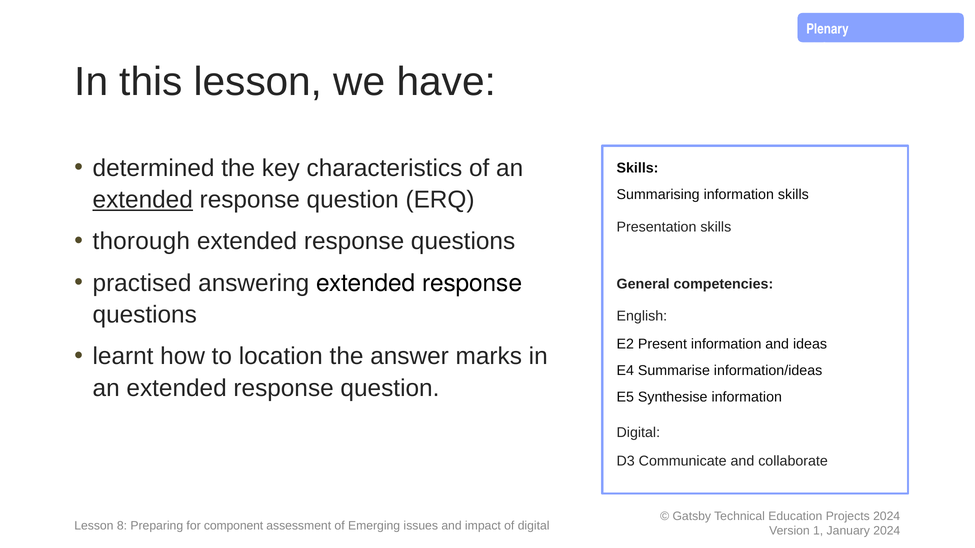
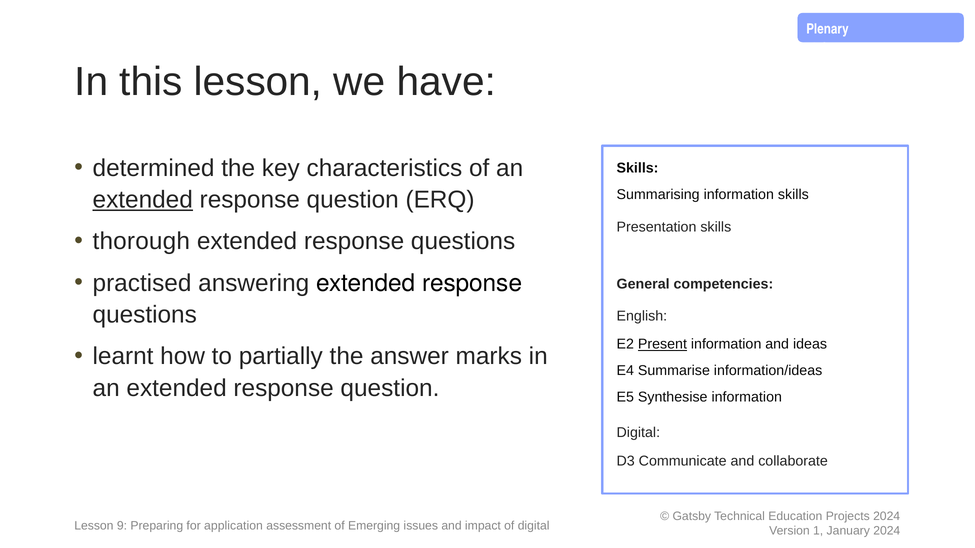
Present underline: none -> present
location: location -> partially
8: 8 -> 9
component: component -> application
